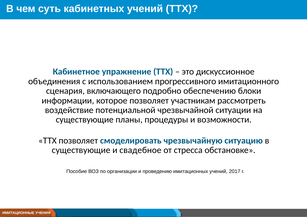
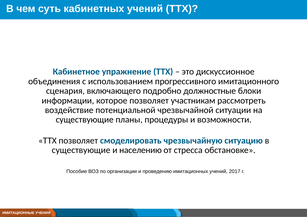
обеспечению: обеспечению -> должностные
свадебное: свадебное -> населению
